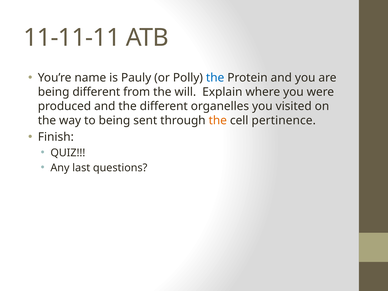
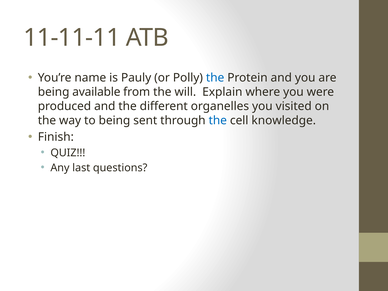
being different: different -> available
the at (218, 120) colour: orange -> blue
pertinence: pertinence -> knowledge
